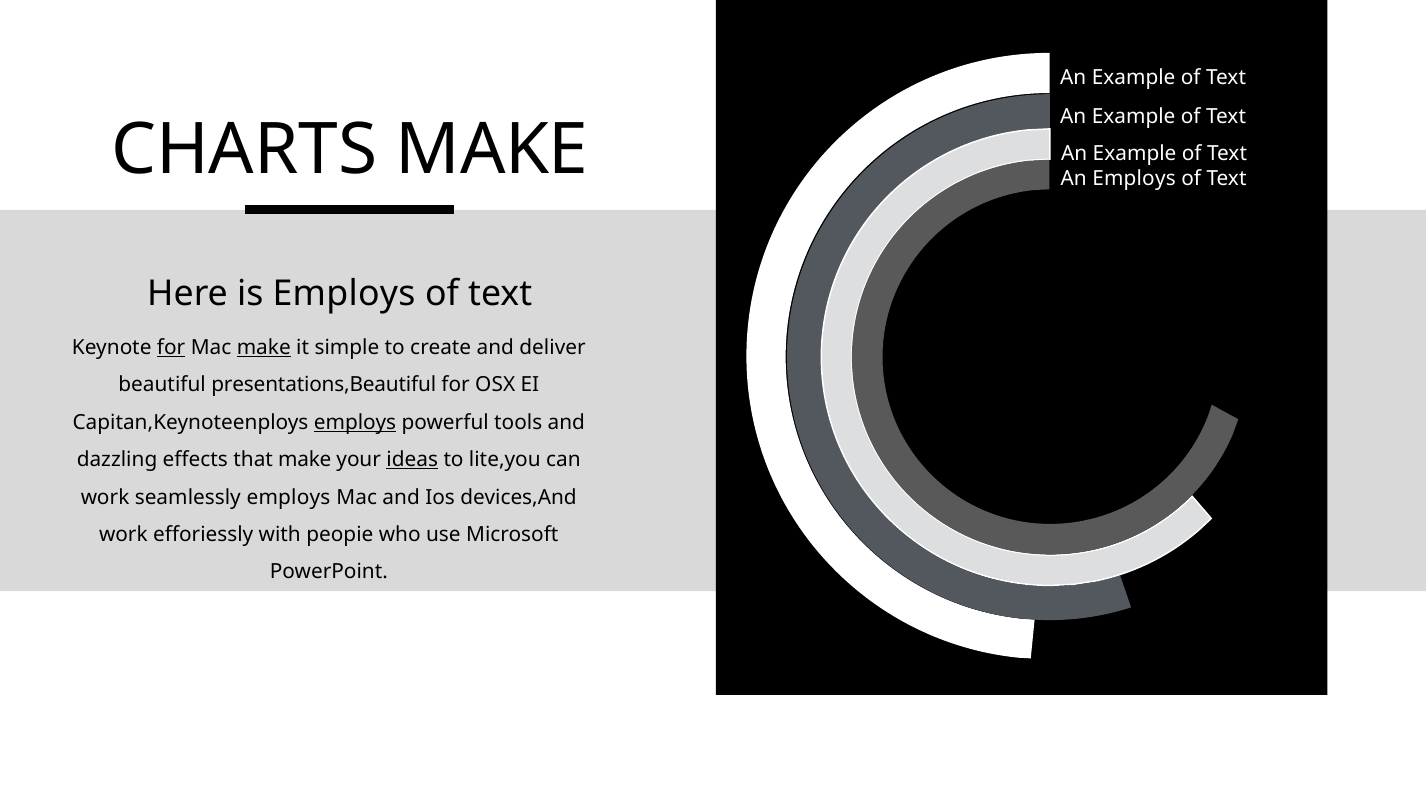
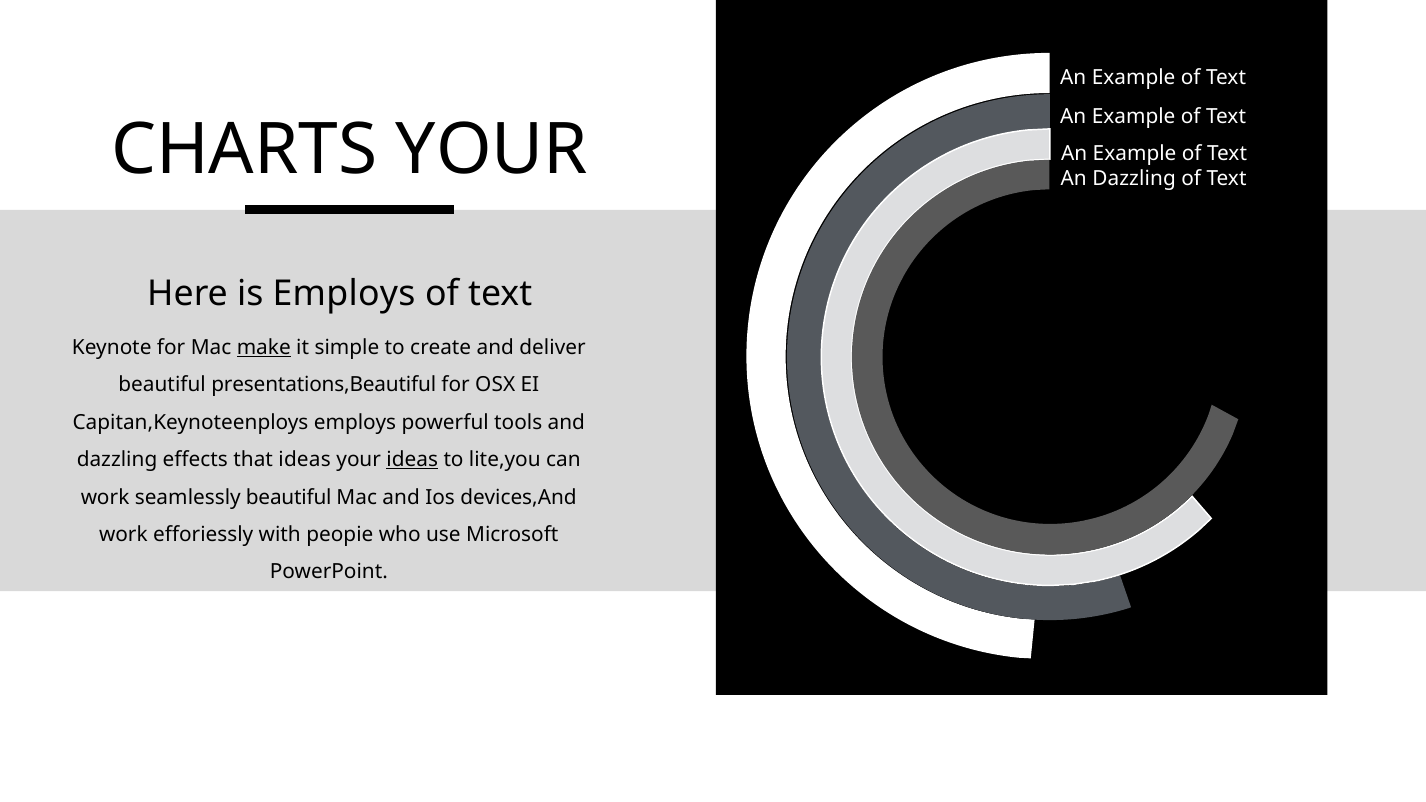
CHARTS MAKE: MAKE -> YOUR
An Employs: Employs -> Dazzling
for at (171, 348) underline: present -> none
employs at (355, 422) underline: present -> none
that make: make -> ideas
seamlessly employs: employs -> beautiful
